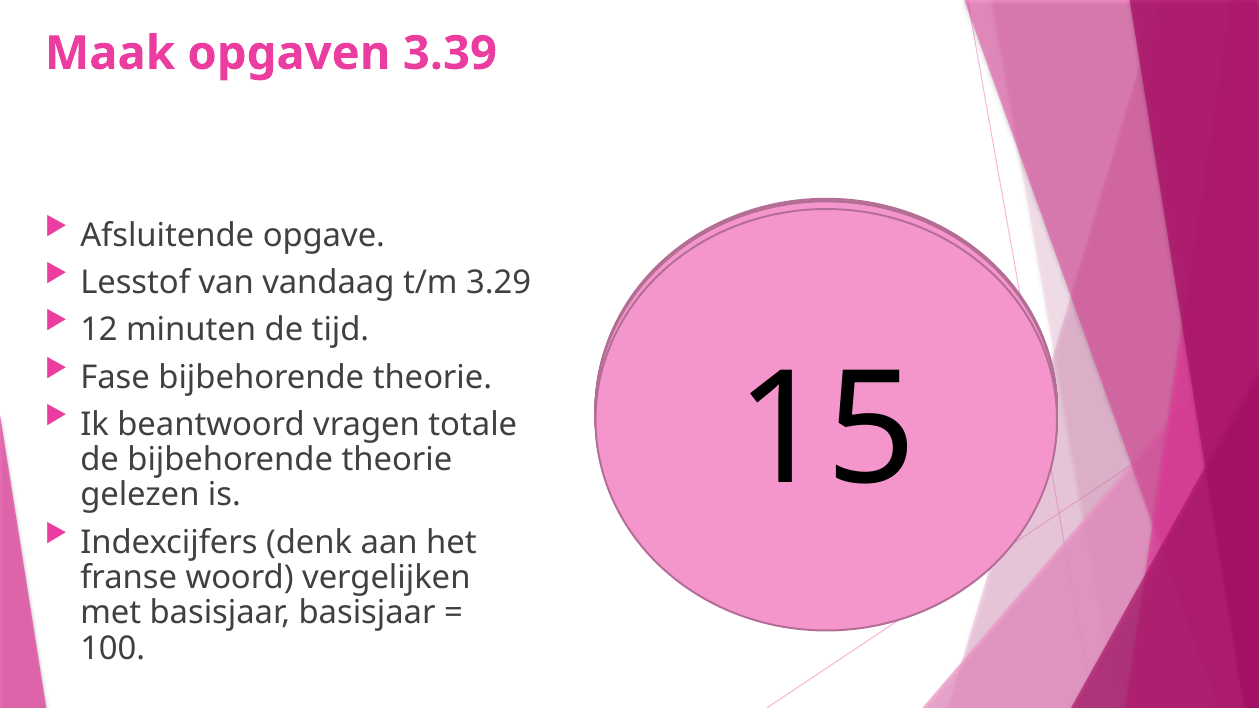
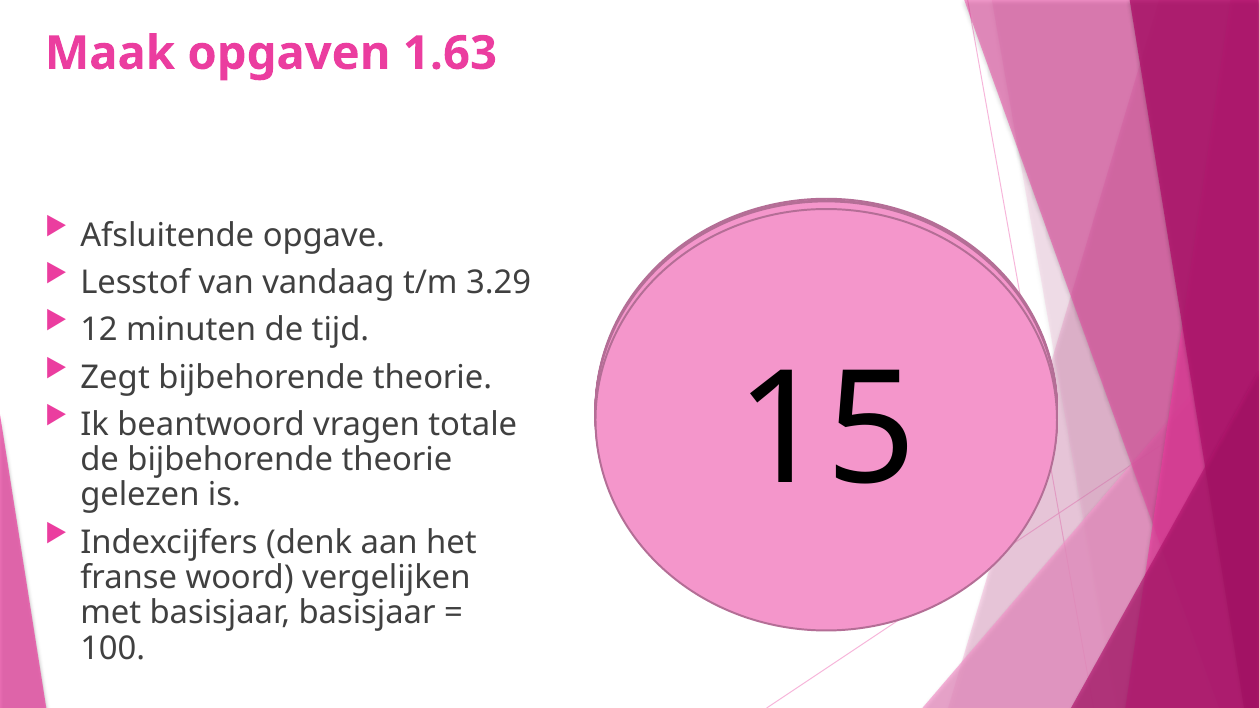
3.39: 3.39 -> 1.63
Fase: Fase -> Zegt
